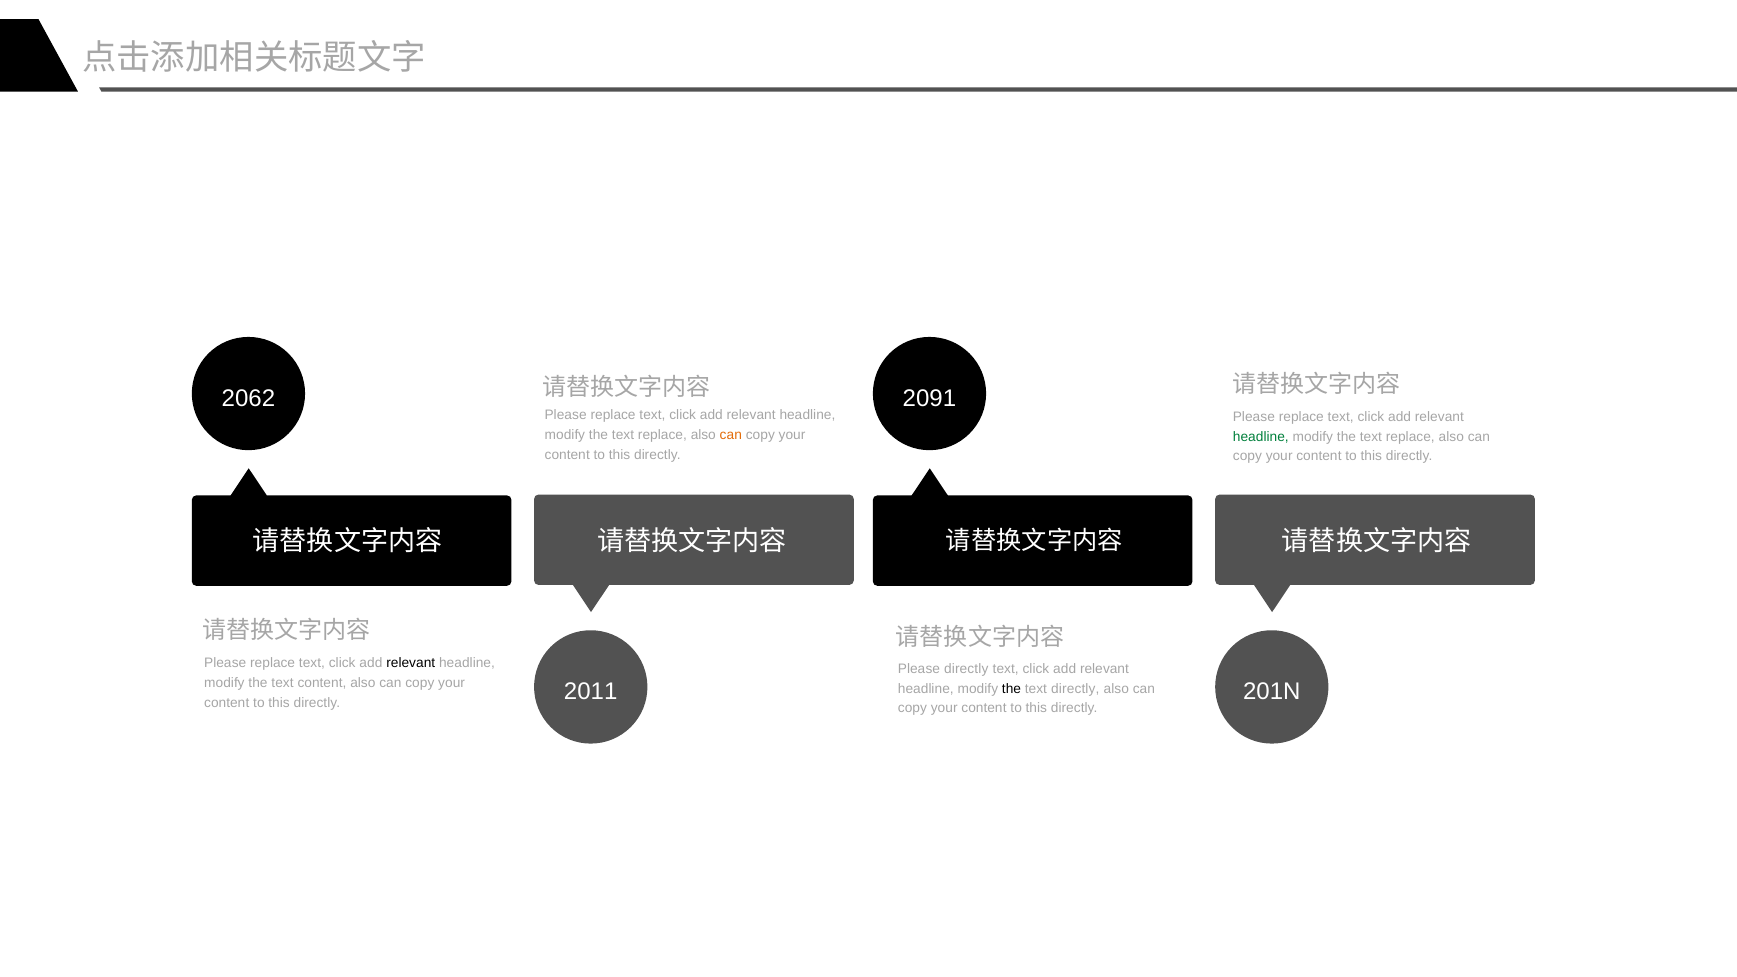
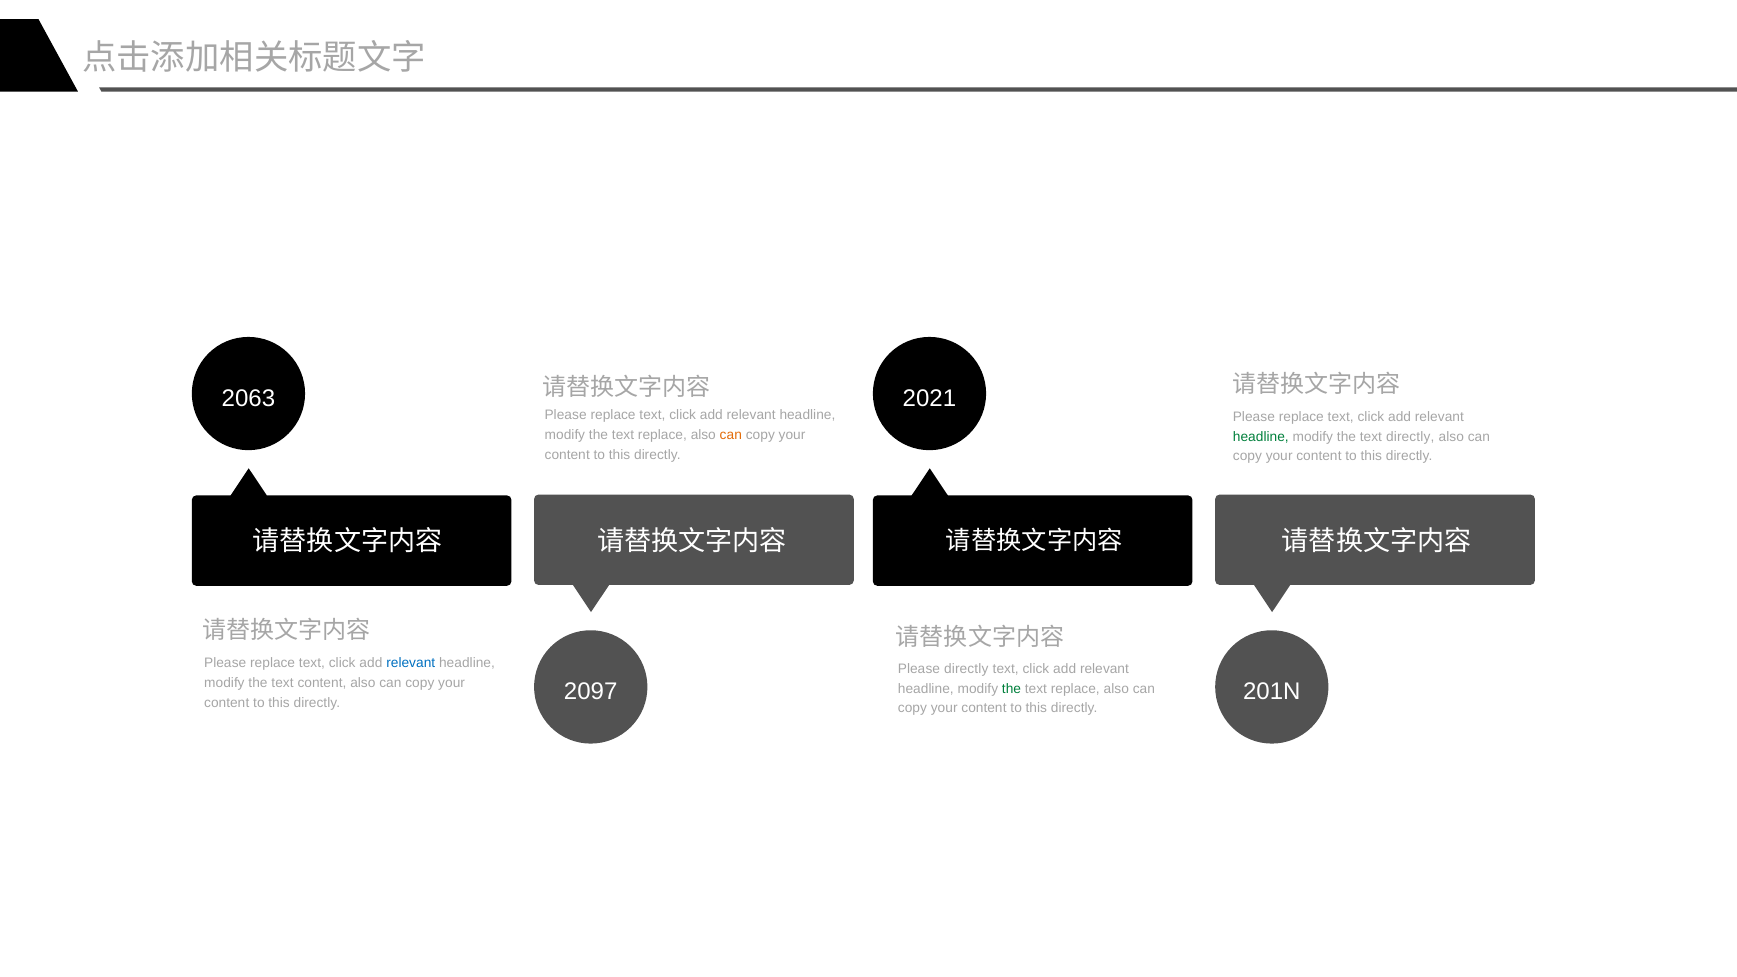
2062: 2062 -> 2063
2091: 2091 -> 2021
replace at (1410, 437): replace -> directly
relevant at (411, 663) colour: black -> blue
2011: 2011 -> 2097
the at (1011, 689) colour: black -> green
directly at (1075, 689): directly -> replace
